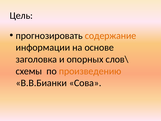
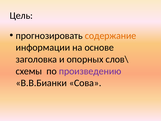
произведению colour: orange -> purple
